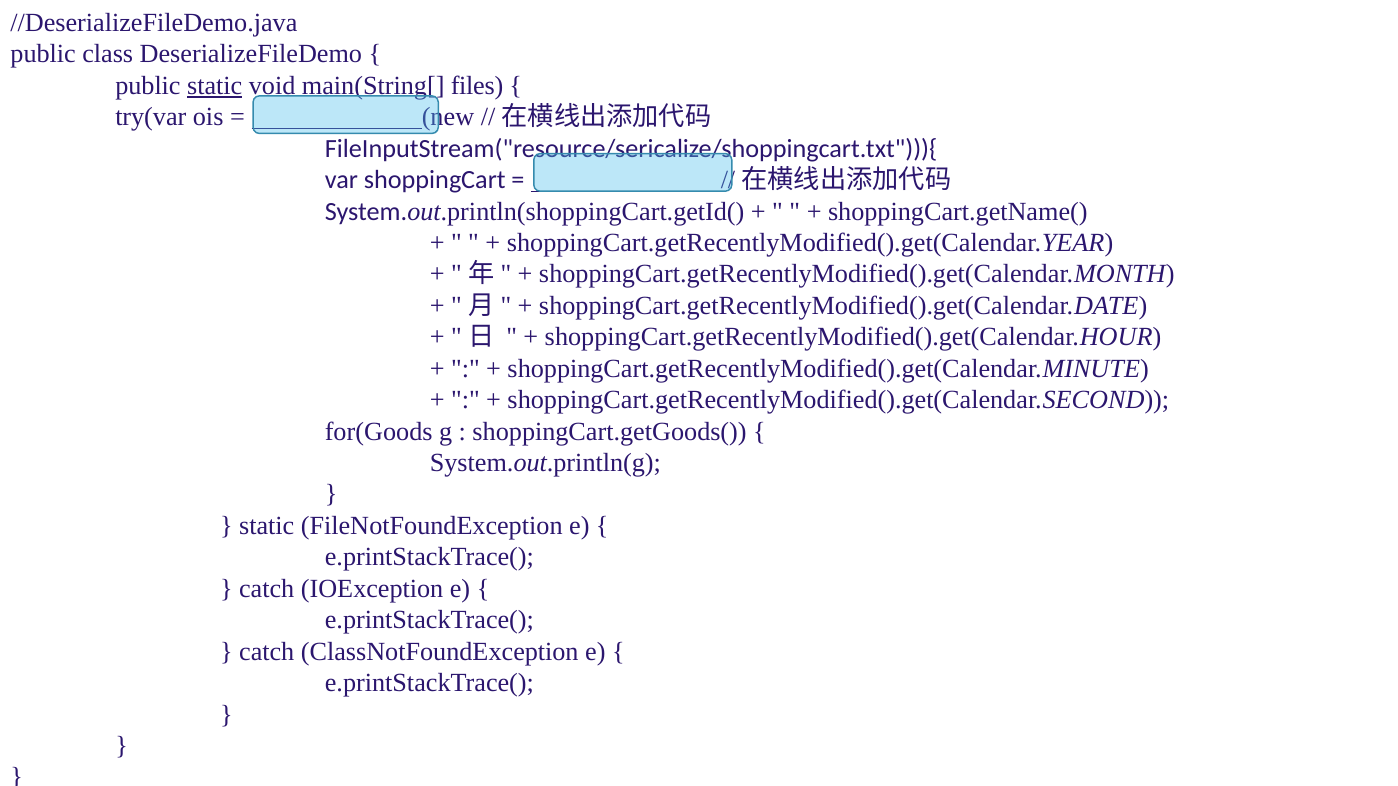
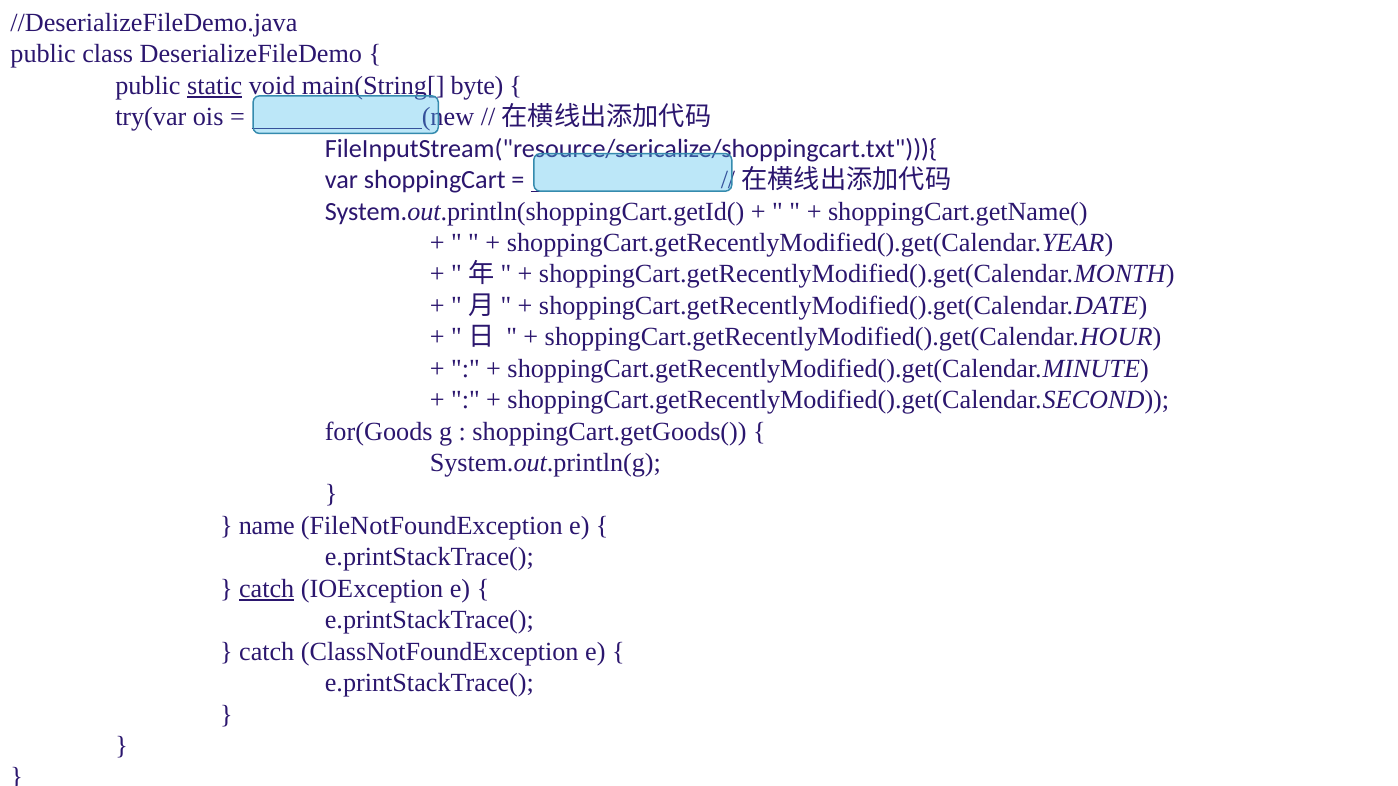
files: files -> byte
static at (267, 526): static -> name
catch at (267, 589) underline: none -> present
